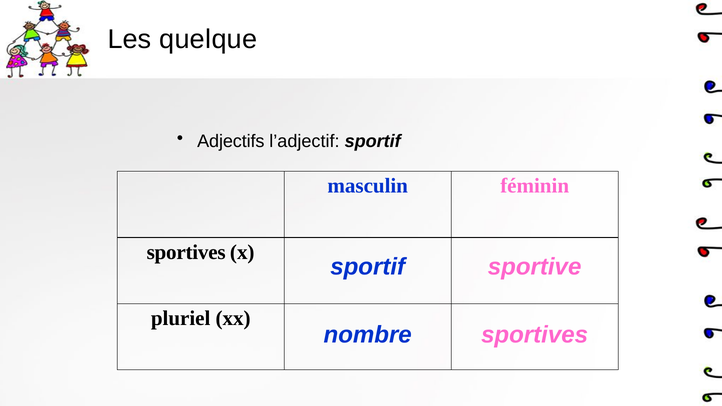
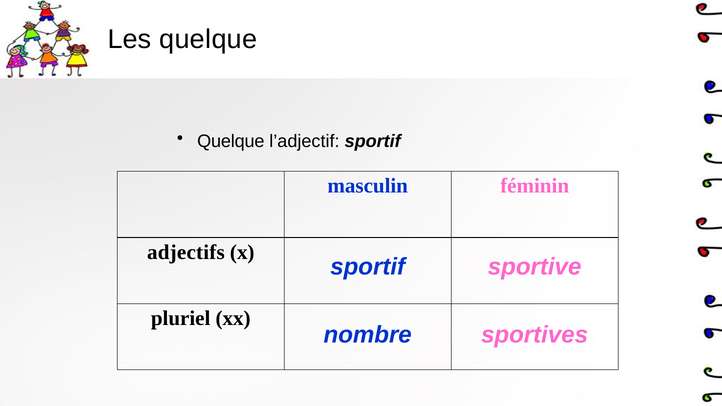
Adjectifs at (231, 141): Adjectifs -> Quelque
sportives at (186, 252): sportives -> adjectifs
